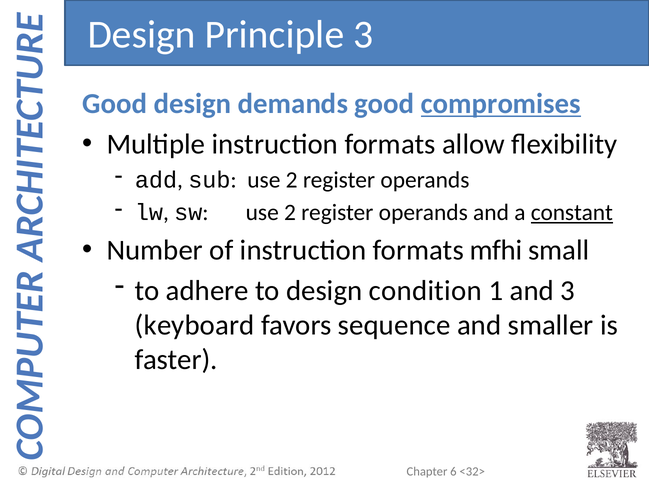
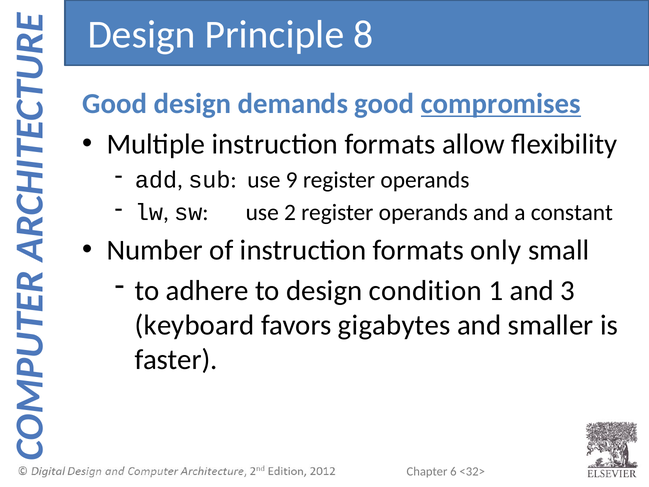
Principle 3: 3 -> 8
sub use 2: 2 -> 9
constant underline: present -> none
mfhi: mfhi -> only
sequence: sequence -> gigabytes
